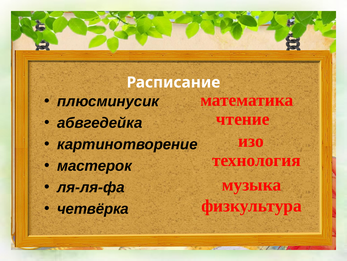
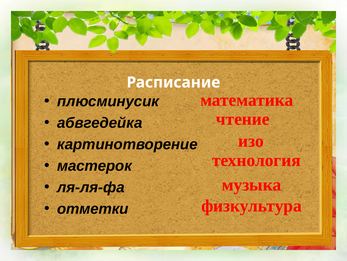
четвёрка: четвёрка -> отметки
